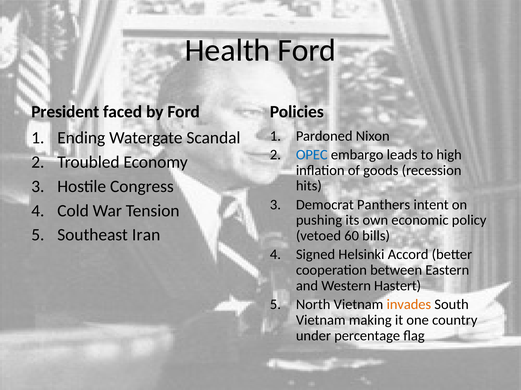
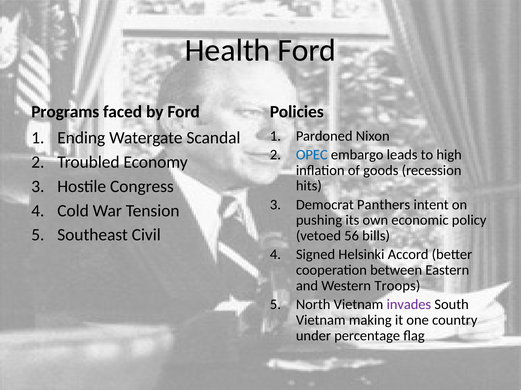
President: President -> Programs
Iran: Iran -> Civil
60: 60 -> 56
Hastert: Hastert -> Troops
invades colour: orange -> purple
